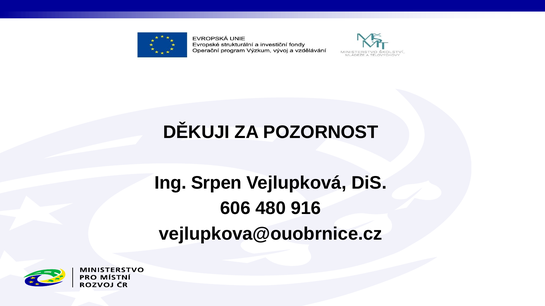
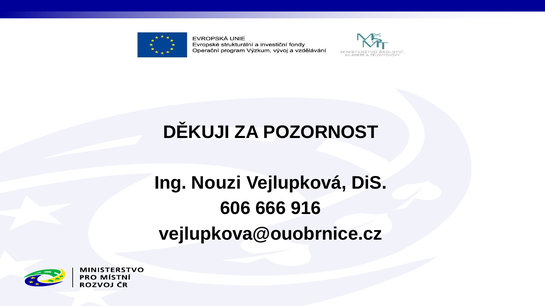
Srpen: Srpen -> Nouzi
480: 480 -> 666
